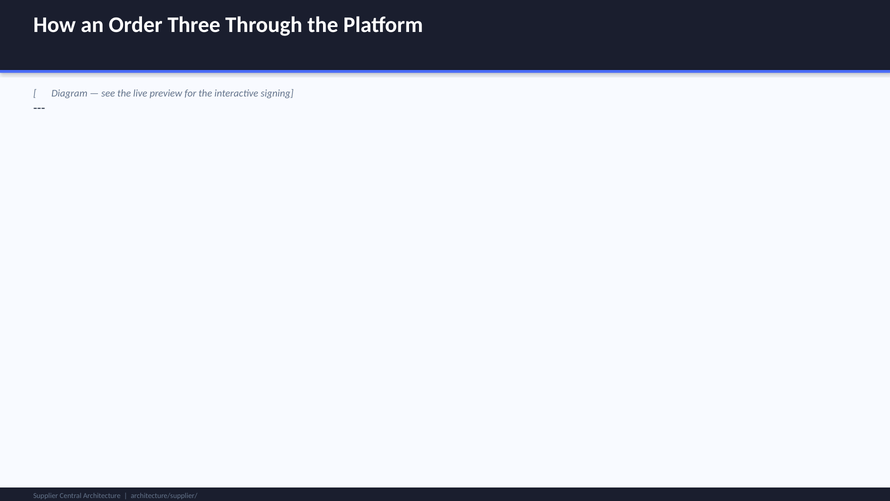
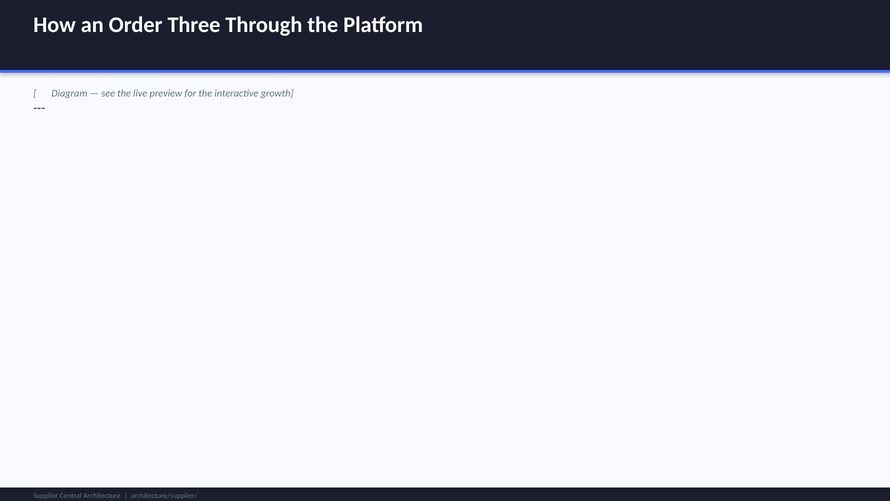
signing: signing -> growth
